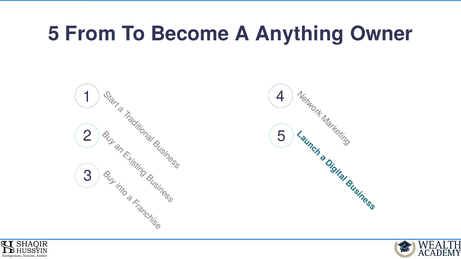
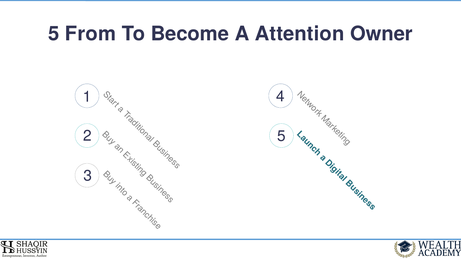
Anything: Anything -> Attention
